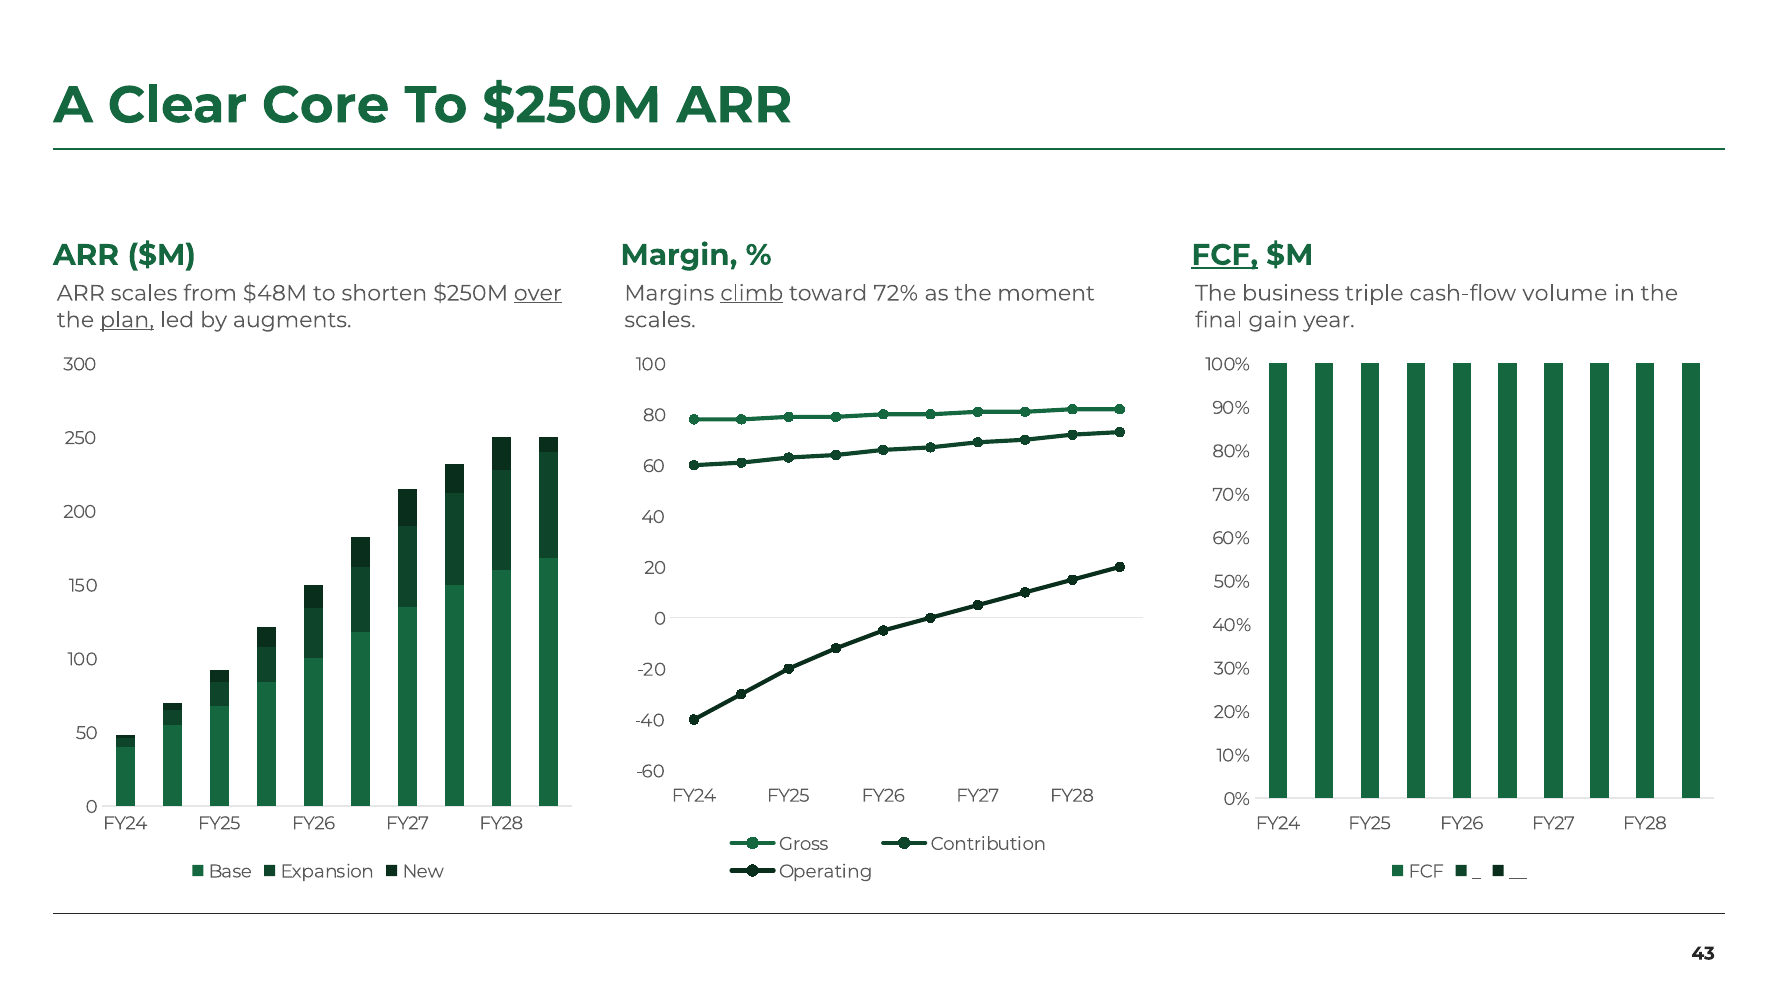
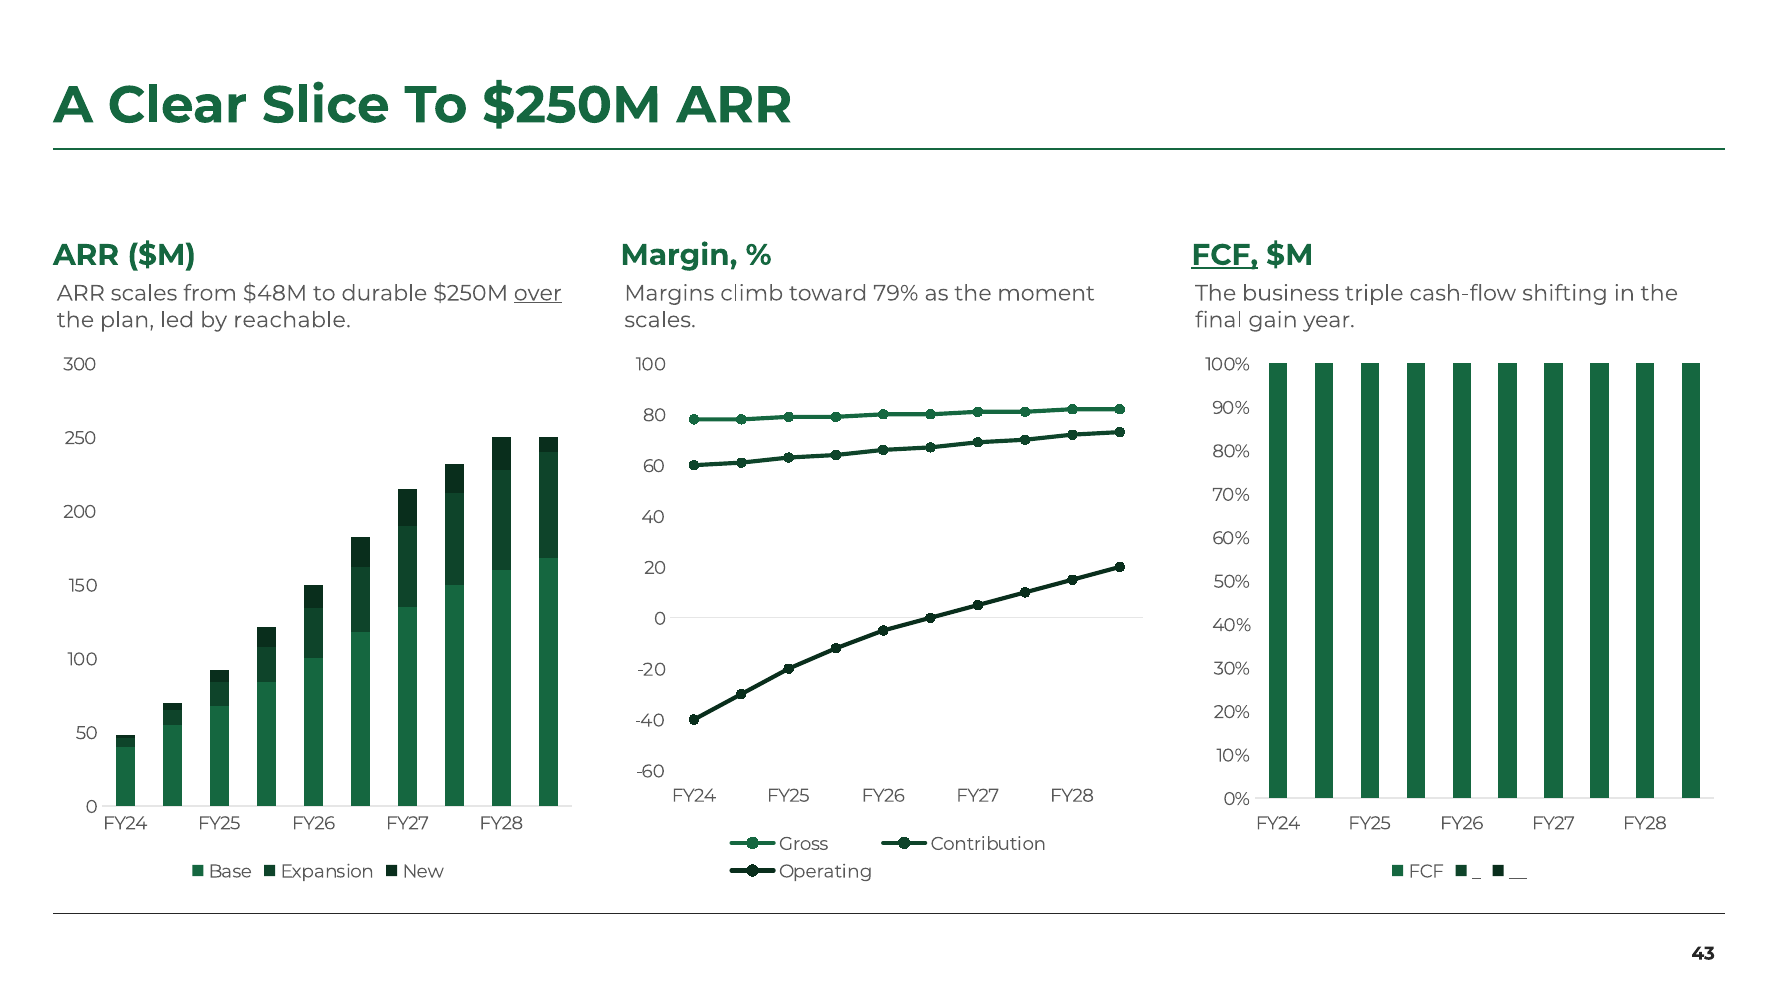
Core: Core -> Slice
shorten: shorten -> durable
climb underline: present -> none
72%: 72% -> 79%
volume: volume -> shifting
plan underline: present -> none
augments: augments -> reachable
